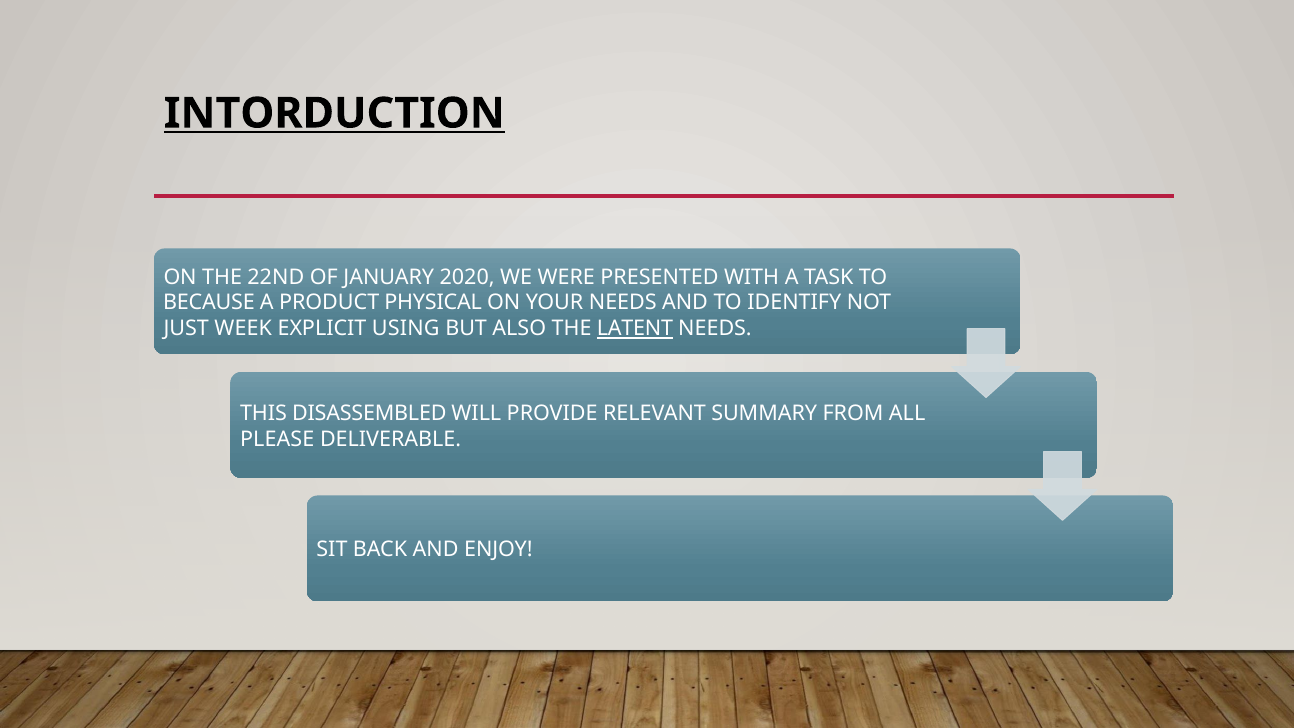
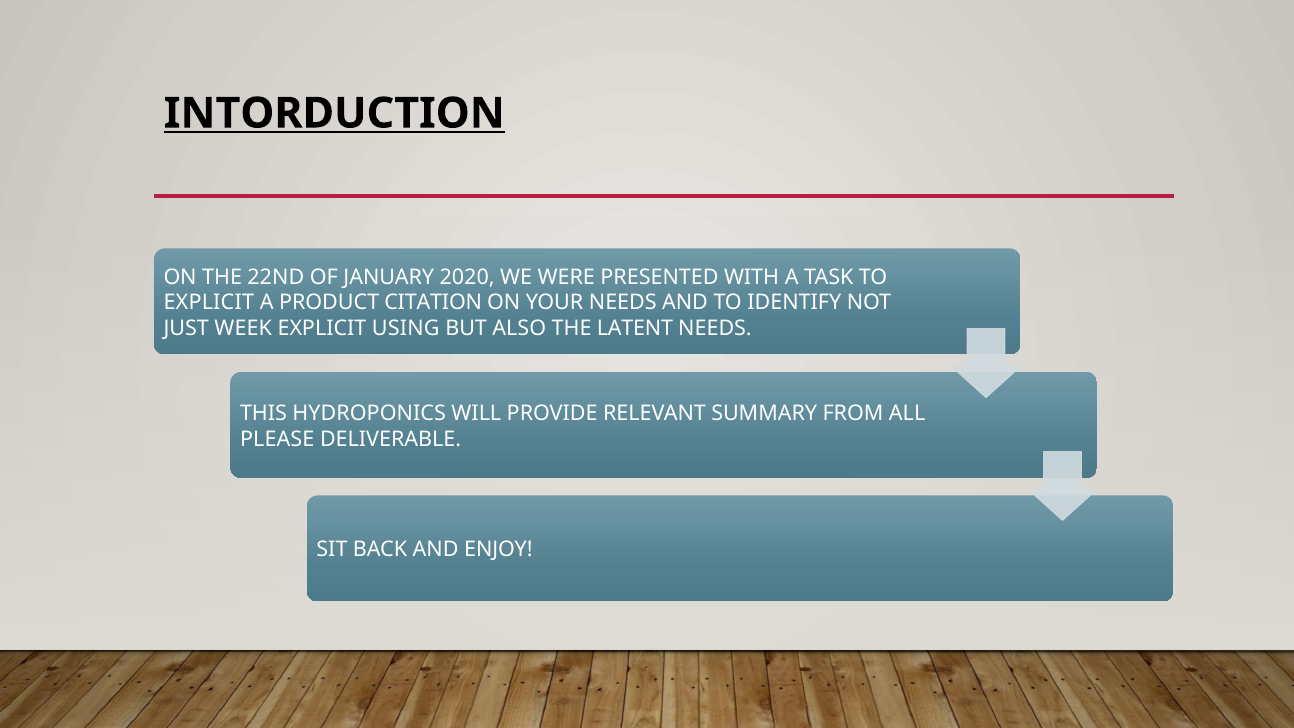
BECAUSE at (209, 303): BECAUSE -> EXPLICIT
PHYSICAL: PHYSICAL -> CITATION
LATENT underline: present -> none
DISASSEMBLED: DISASSEMBLED -> HYDROPONICS
